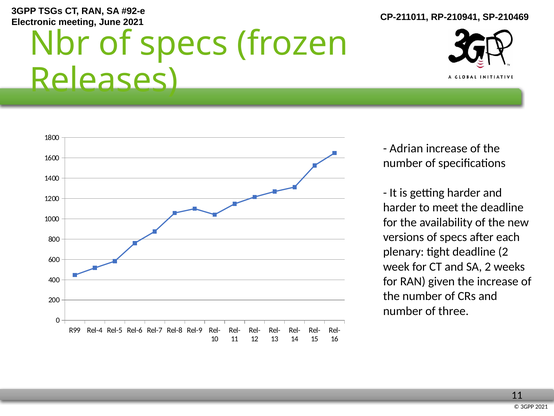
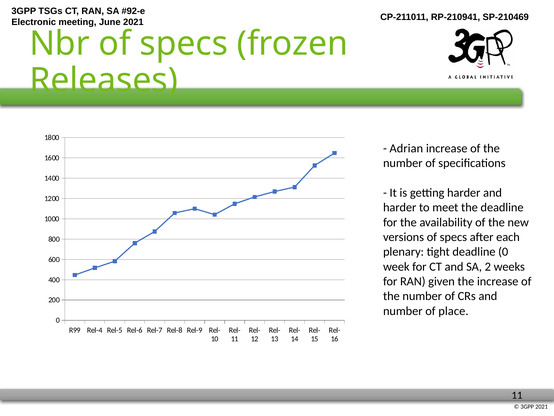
deadline 2: 2 -> 0
three: three -> place
